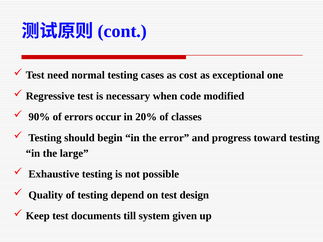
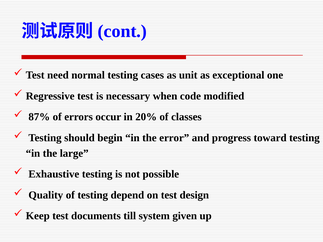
cost: cost -> unit
90%: 90% -> 87%
